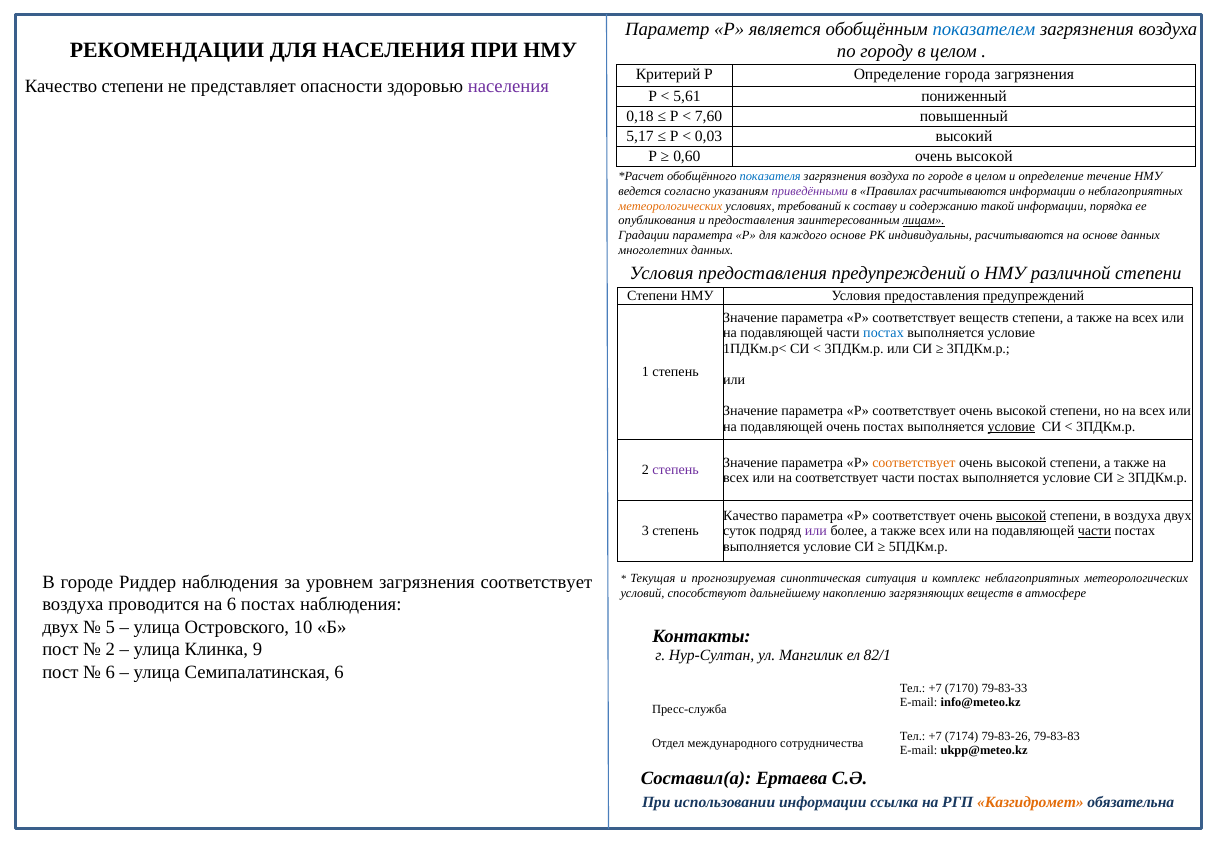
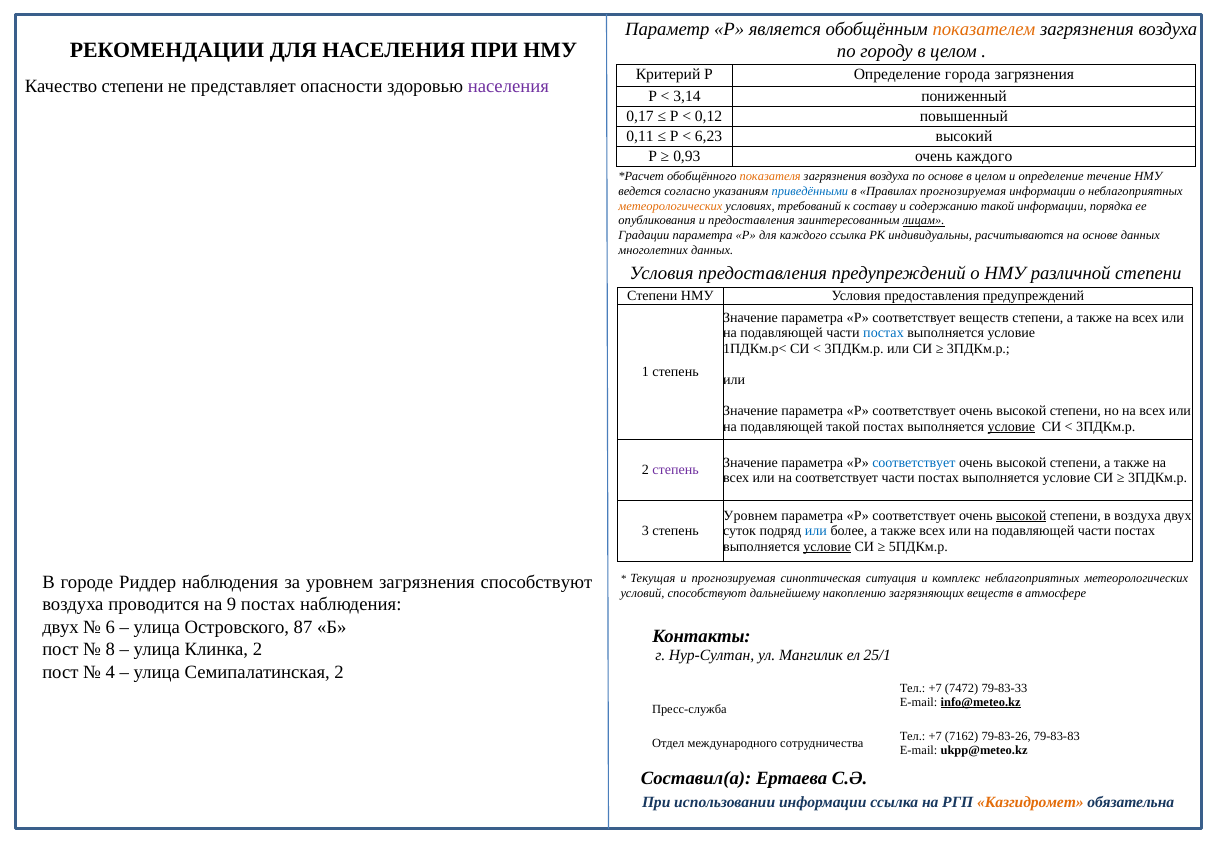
показателем colour: blue -> orange
5,61: 5,61 -> 3,14
0,18: 0,18 -> 0,17
7,60: 7,60 -> 0,12
5,17: 5,17 -> 0,11
0,03: 0,03 -> 6,23
0,60: 0,60 -> 0,93
высокой at (985, 156): высокой -> каждого
показателя colour: blue -> orange
по городе: городе -> основе
приведёнными colour: purple -> blue
Правилах расчитываются: расчитываются -> прогнозируемая
каждого основе: основе -> ссылка
подавляющей очень: очень -> такой
соответствует at (914, 462) colour: orange -> blue
Качество at (751, 515): Качество -> Уровнем
или at (816, 531) colour: purple -> blue
части at (1094, 531) underline: present -> none
условие at (827, 546) underline: none -> present
загрязнения соответствует: соответствует -> способствуют
на 6: 6 -> 9
5: 5 -> 6
10: 10 -> 87
2 at (110, 649): 2 -> 8
Клинка 9: 9 -> 2
82/1: 82/1 -> 25/1
6 at (110, 671): 6 -> 4
Семипалатинская 6: 6 -> 2
7170: 7170 -> 7472
info@meteo.kz underline: none -> present
7174: 7174 -> 7162
